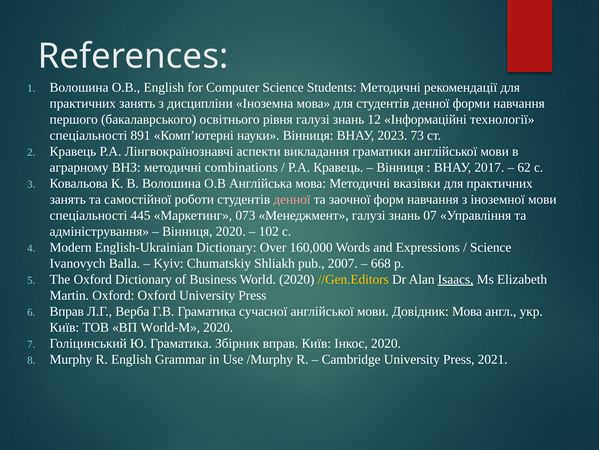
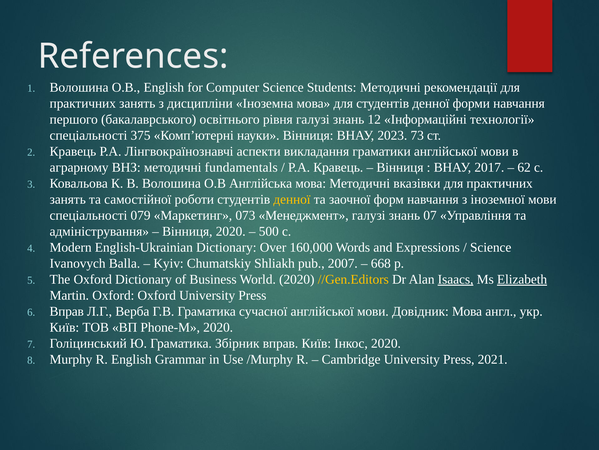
891: 891 -> 375
combinations: combinations -> fundamentals
денної at (292, 199) colour: pink -> yellow
445: 445 -> 079
102: 102 -> 500
Elizabeth underline: none -> present
World-М: World-М -> Phone-М
